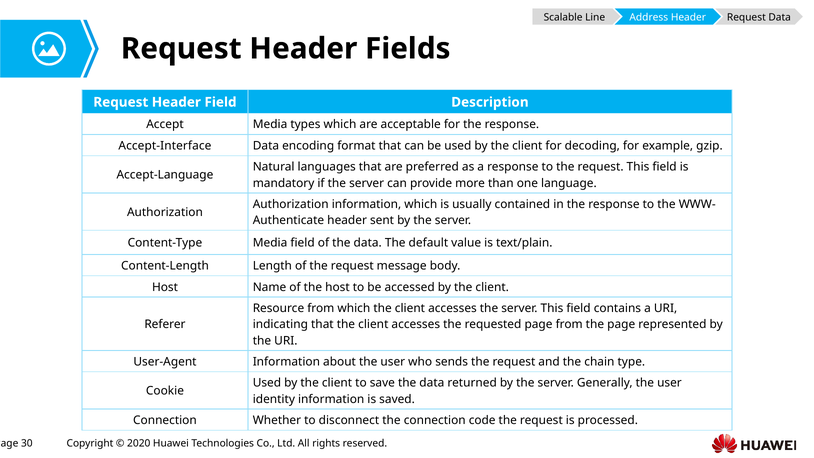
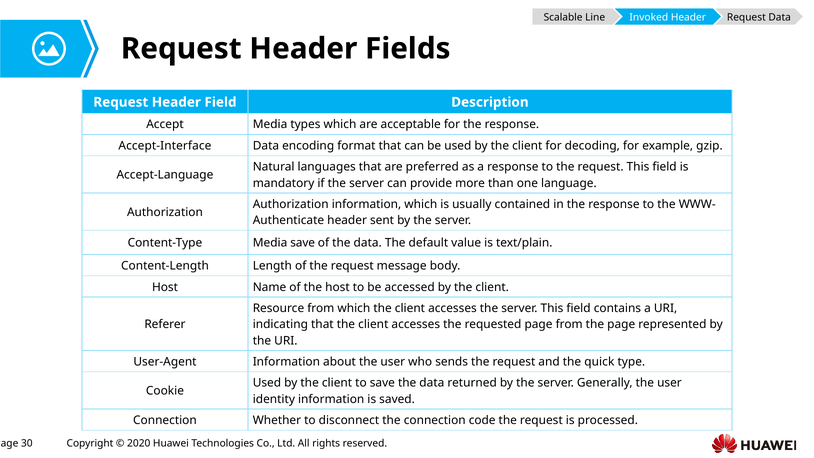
Address: Address -> Invoked
Media field: field -> save
chain: chain -> quick
